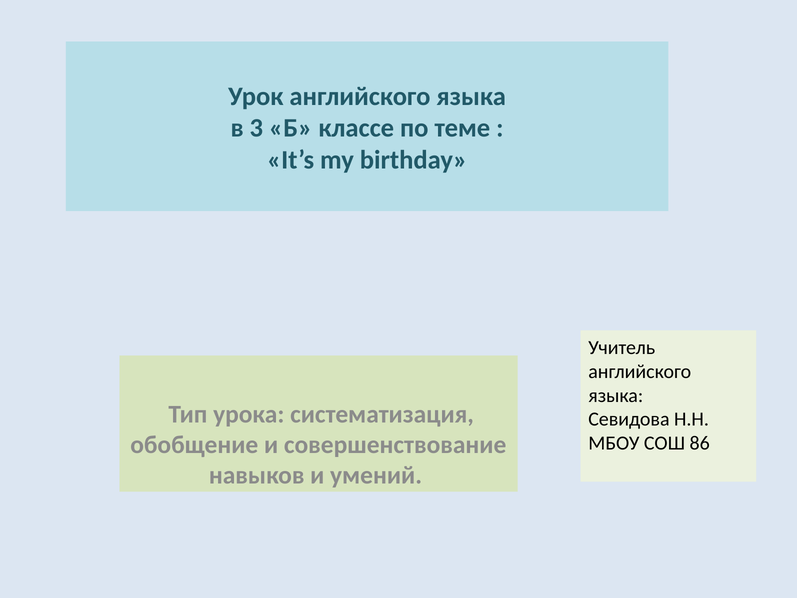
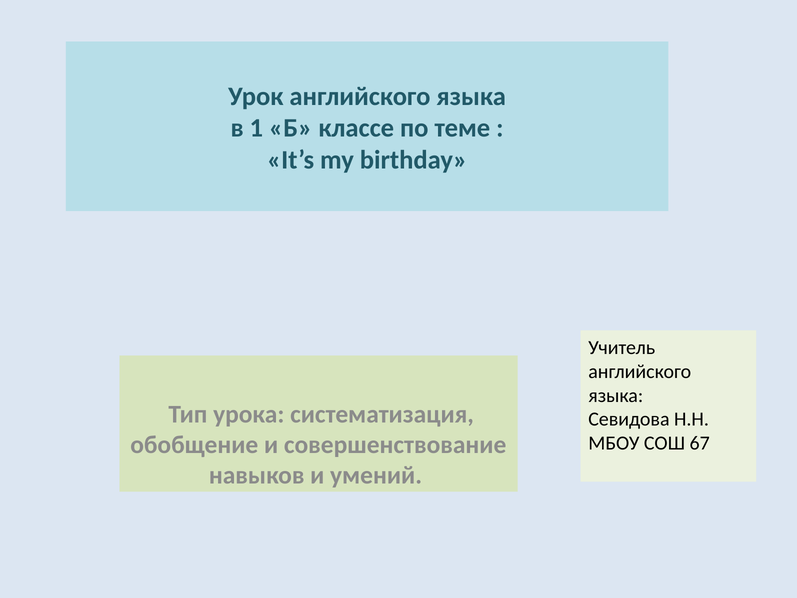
3: 3 -> 1
86: 86 -> 67
